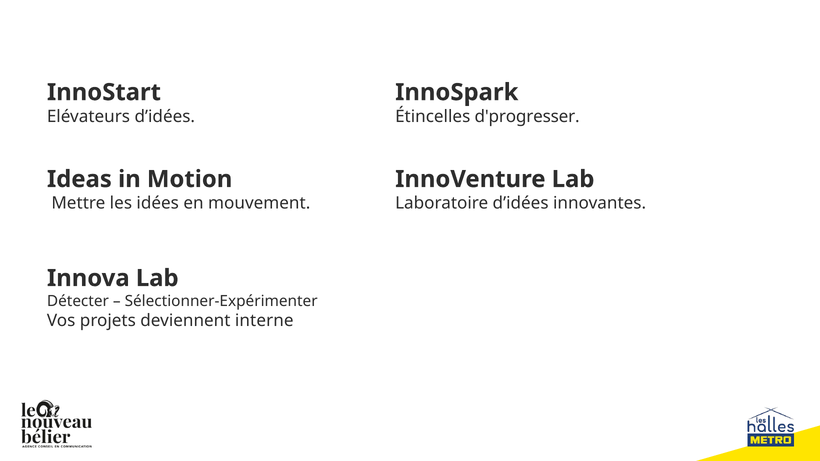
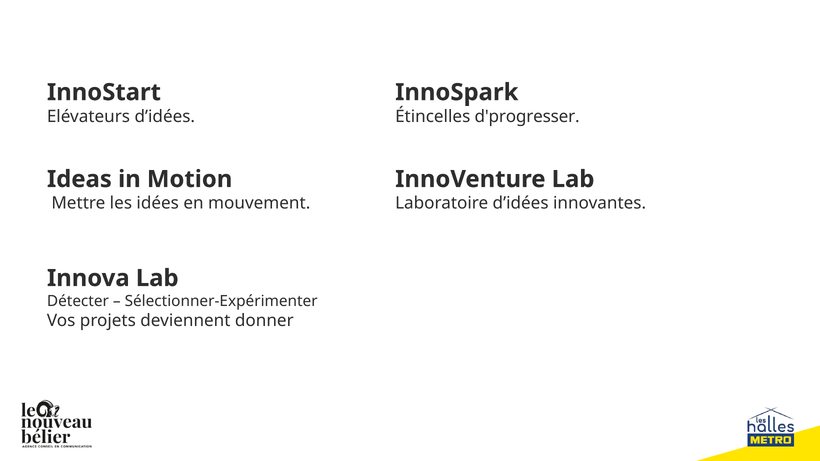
interne: interne -> donner
